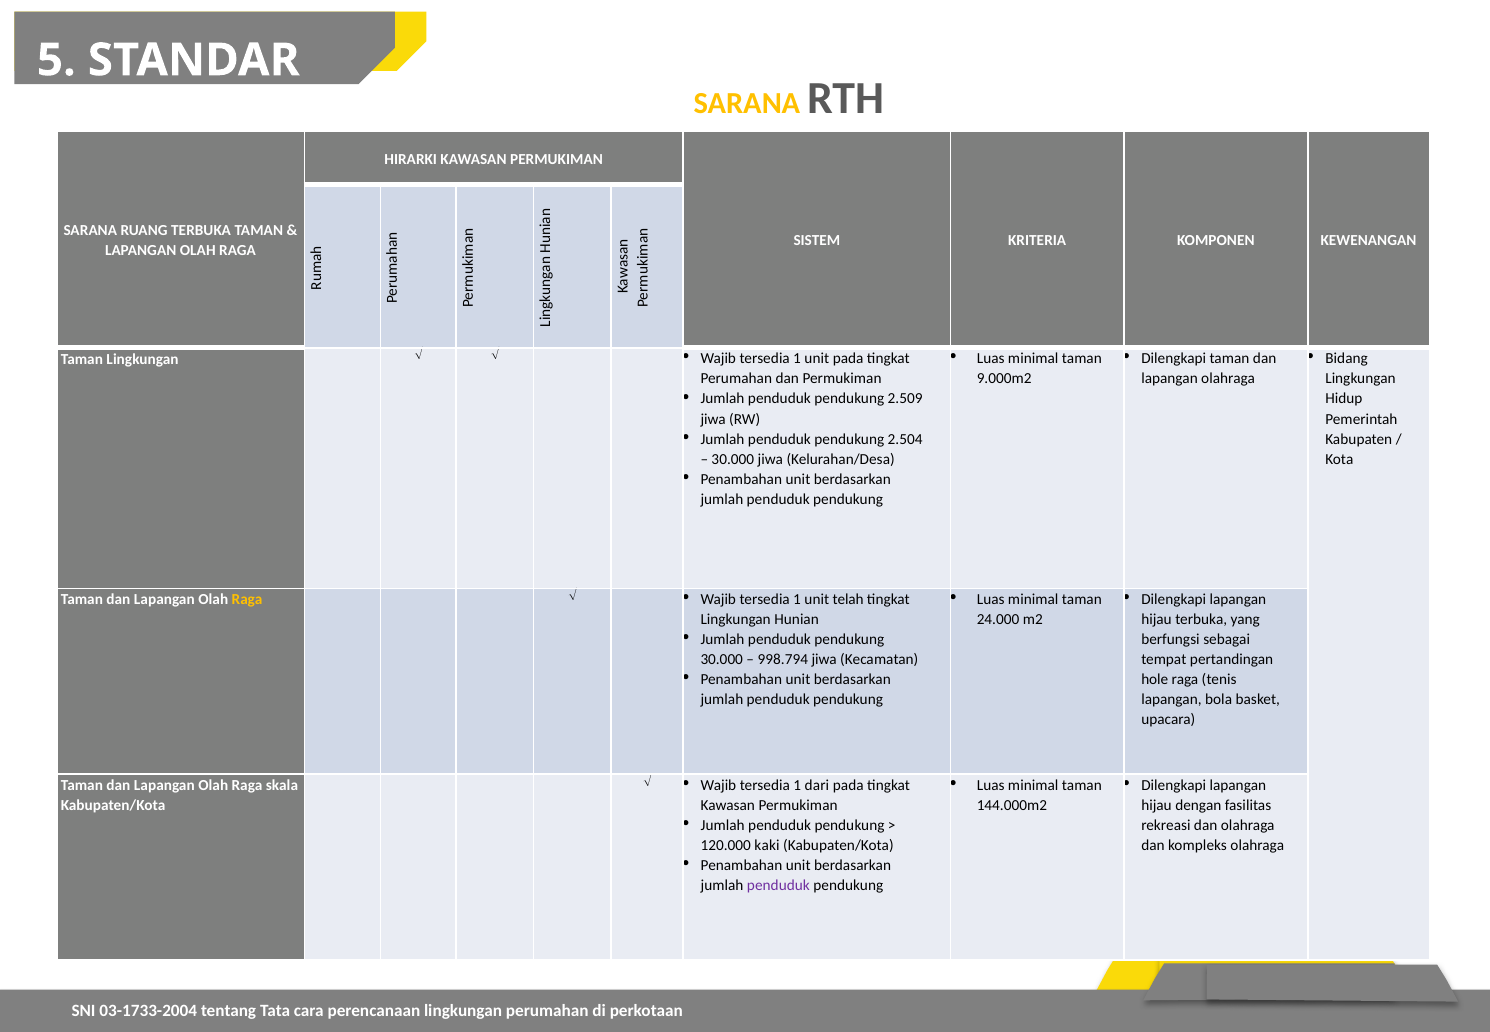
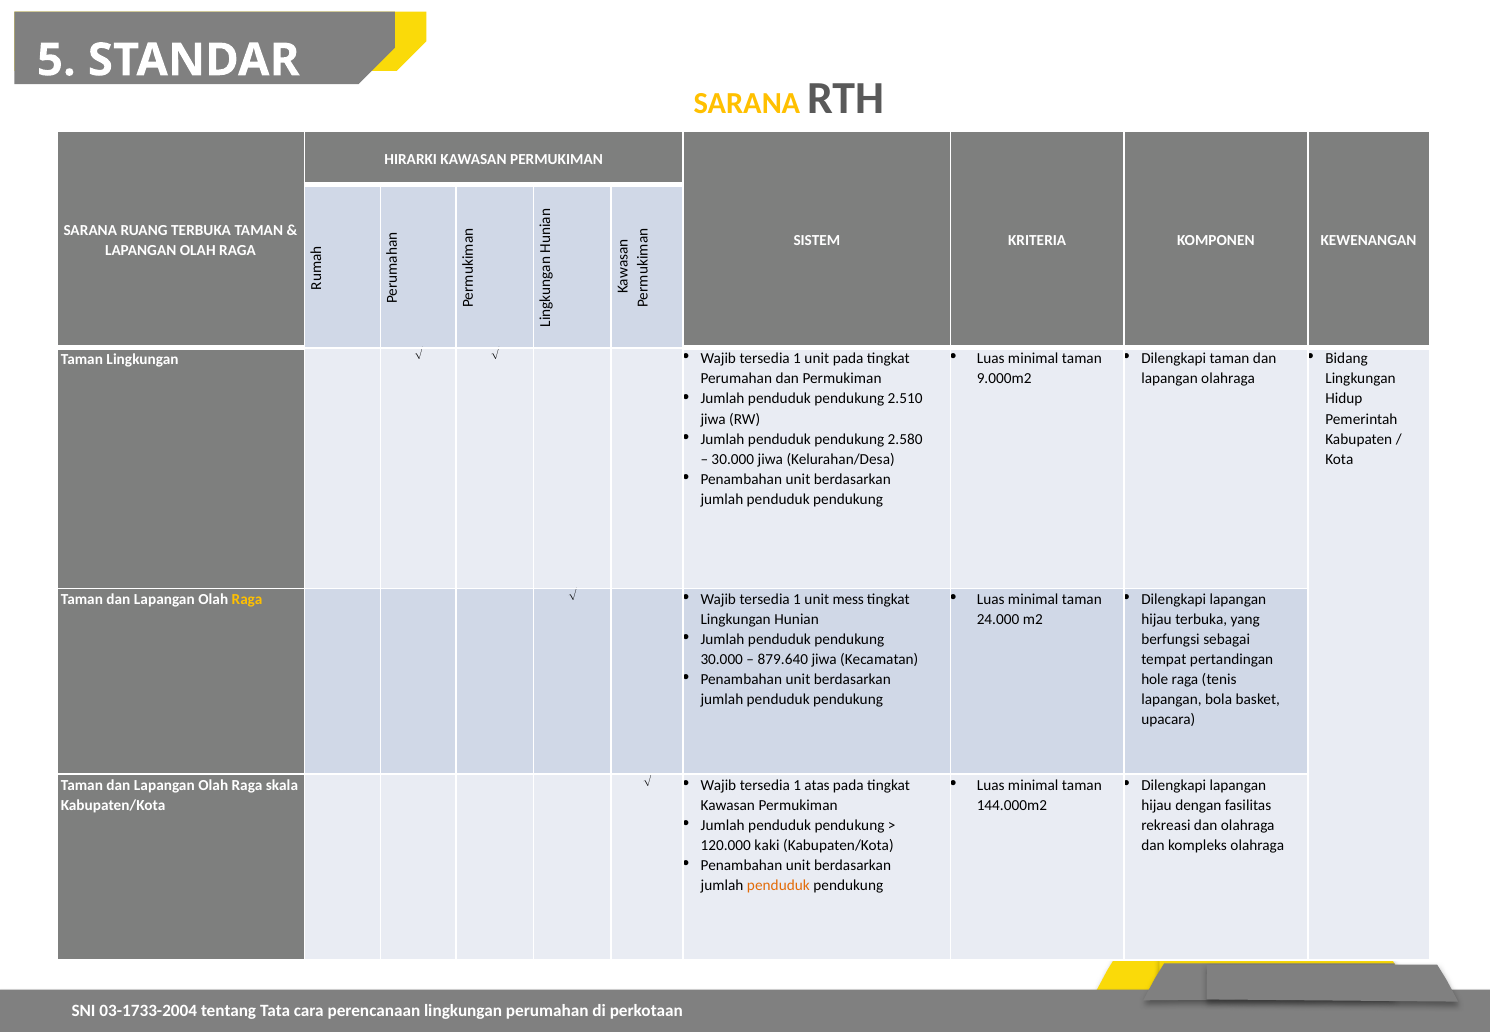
2.509: 2.509 -> 2.510
2.504: 2.504 -> 2.580
telah: telah -> mess
998.794: 998.794 -> 879.640
dari: dari -> atas
penduduk at (778, 885) colour: purple -> orange
